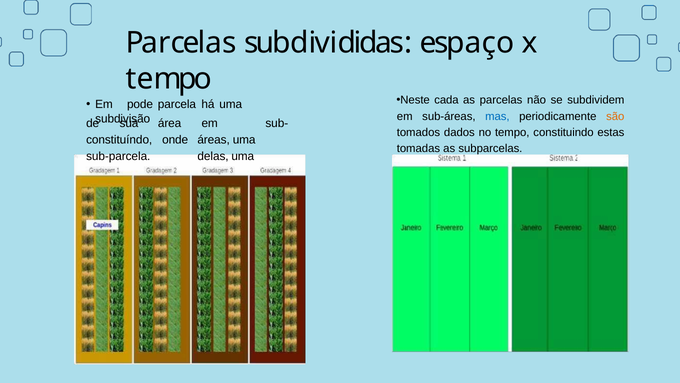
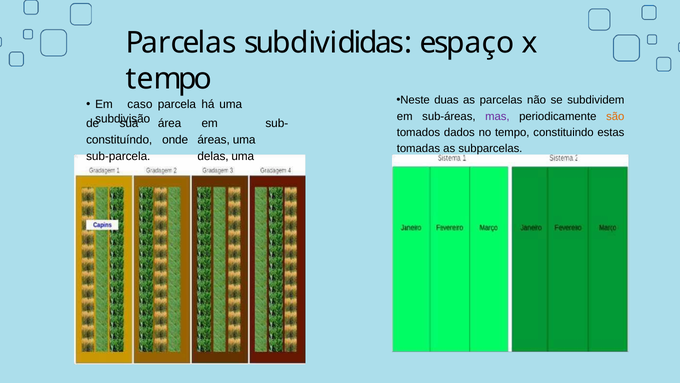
cada: cada -> duas
pode: pode -> caso
mas colour: blue -> purple
